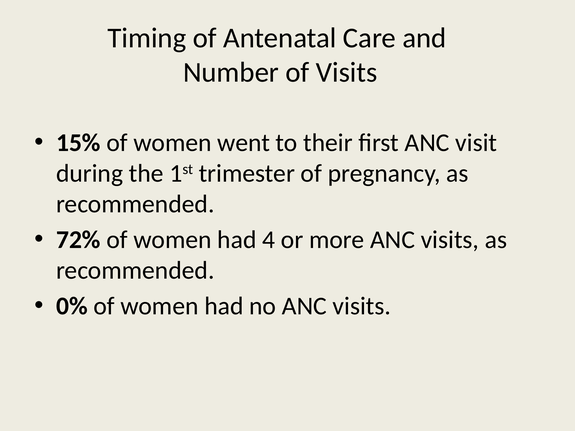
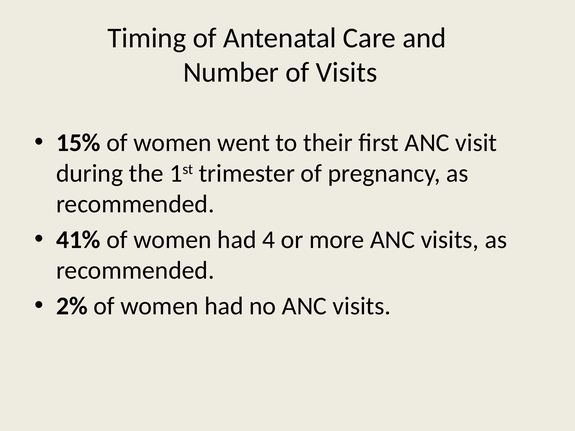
72%: 72% -> 41%
0%: 0% -> 2%
